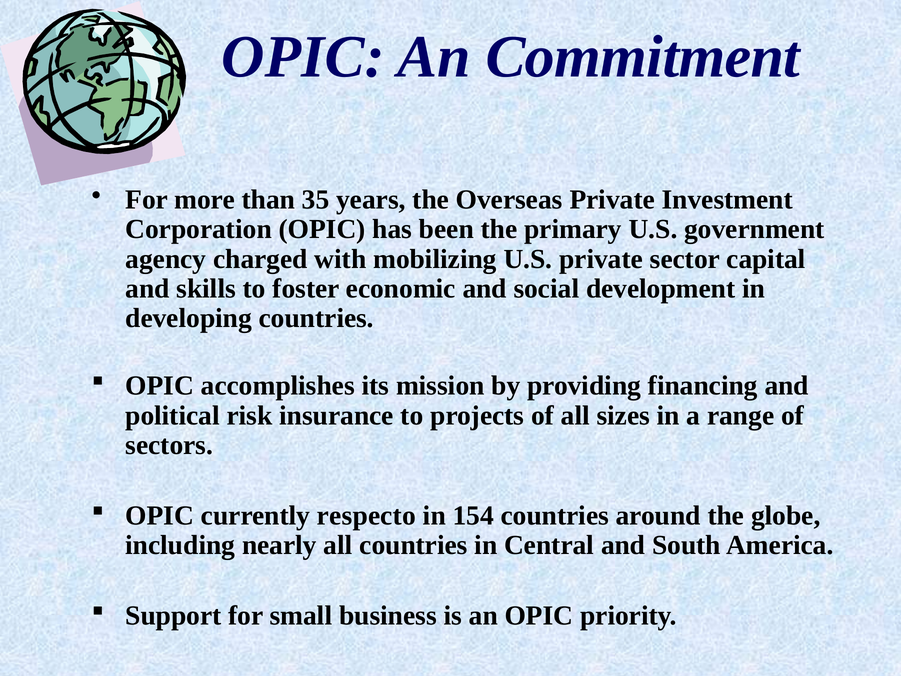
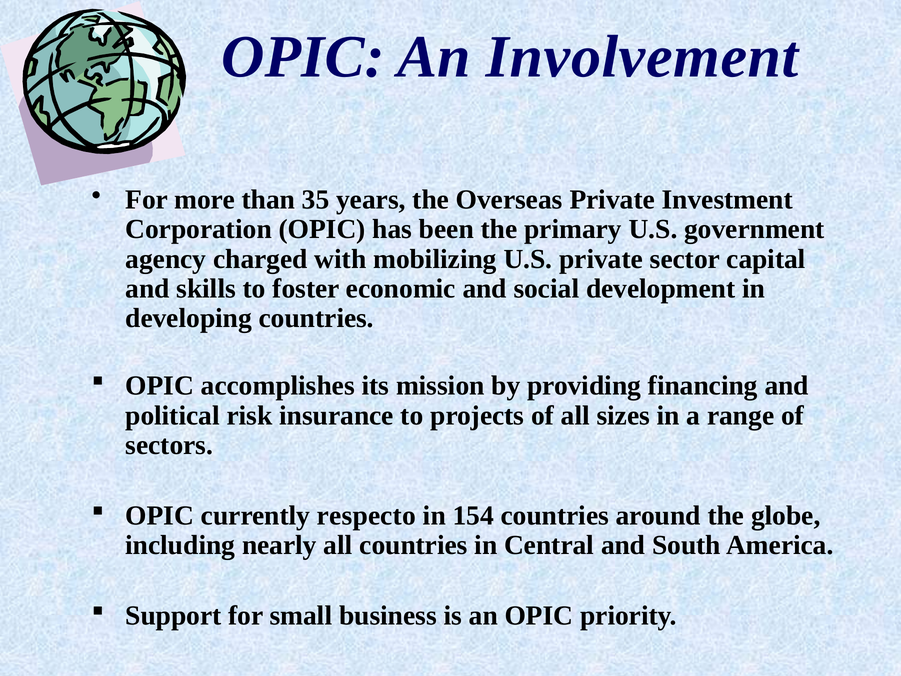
Commitment: Commitment -> Involvement
